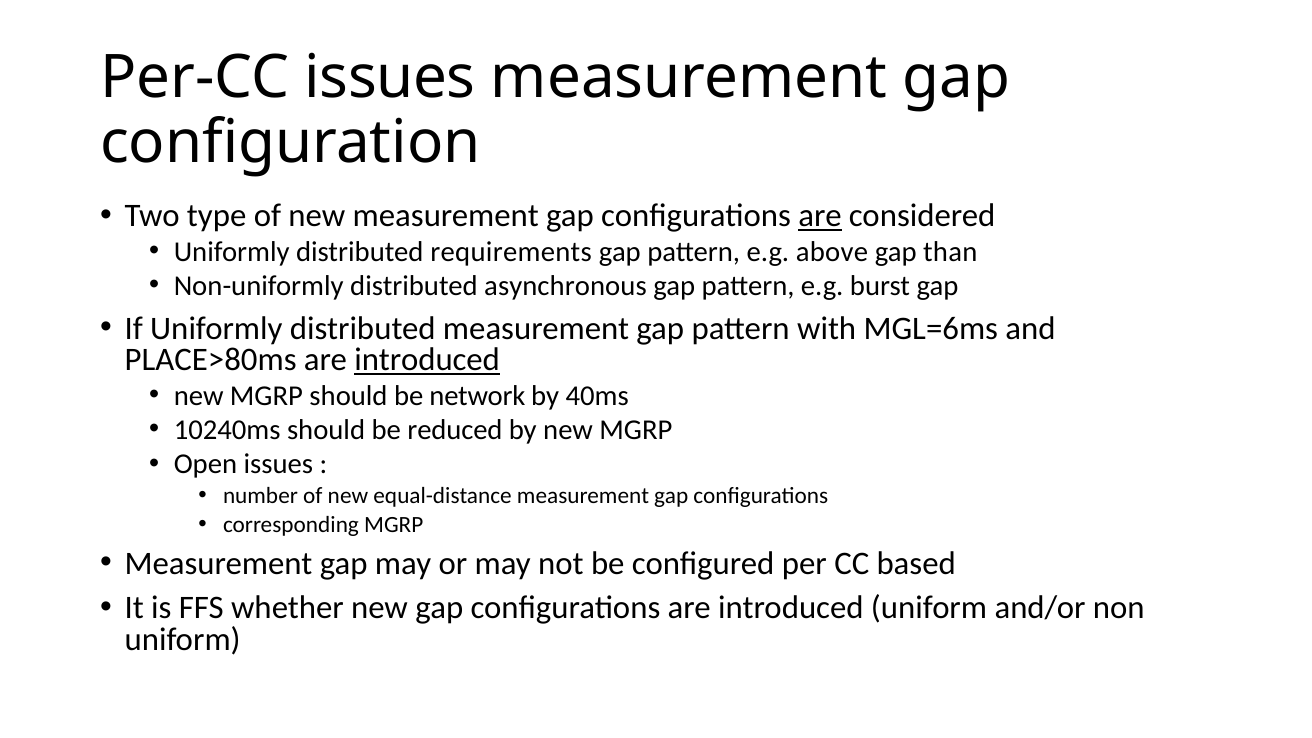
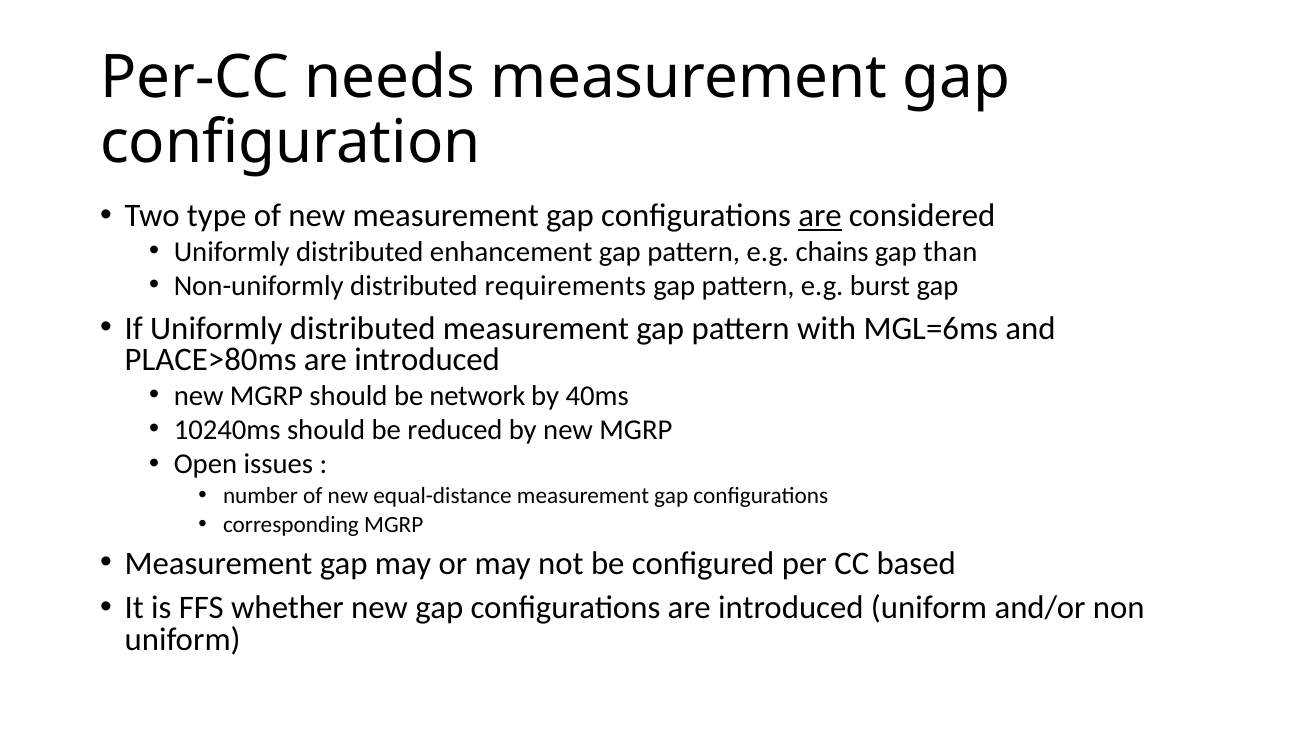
Per-CC issues: issues -> needs
requirements: requirements -> enhancement
above: above -> chains
asynchronous: asynchronous -> requirements
introduced at (427, 360) underline: present -> none
